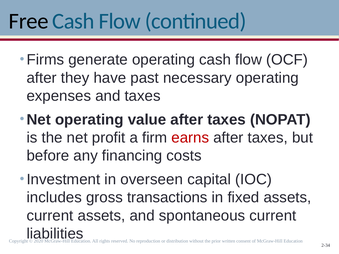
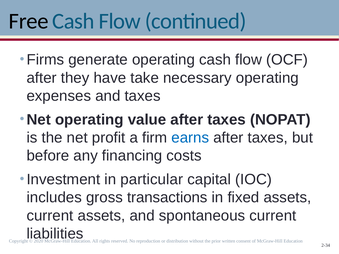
past: past -> take
earns colour: red -> blue
overseen: overseen -> particular
